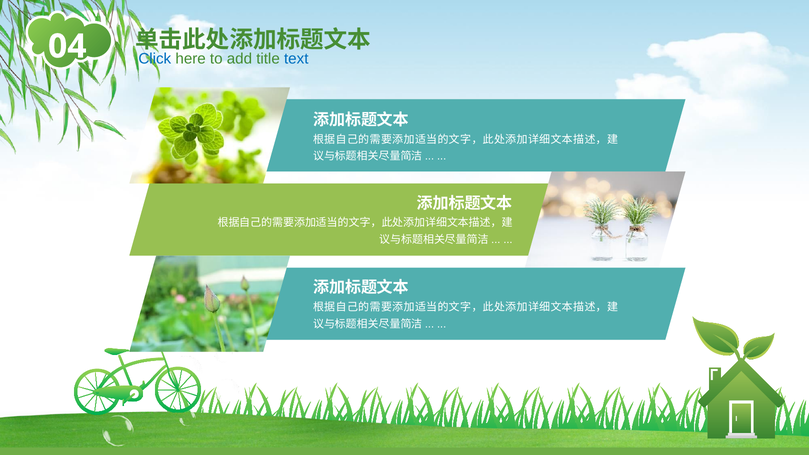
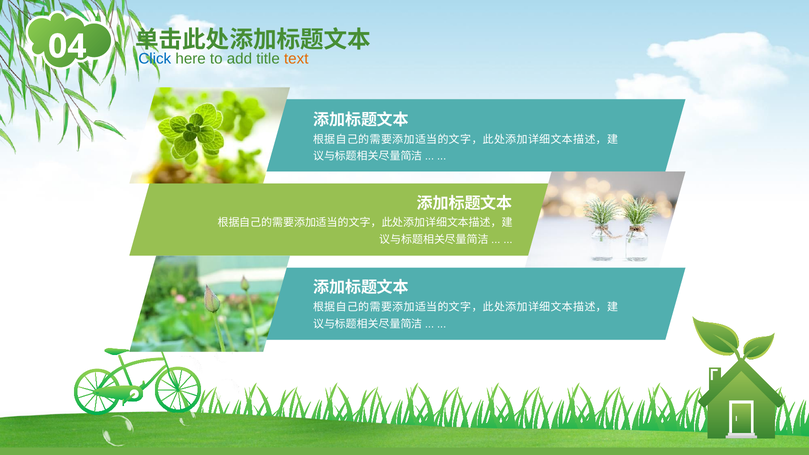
text colour: blue -> orange
